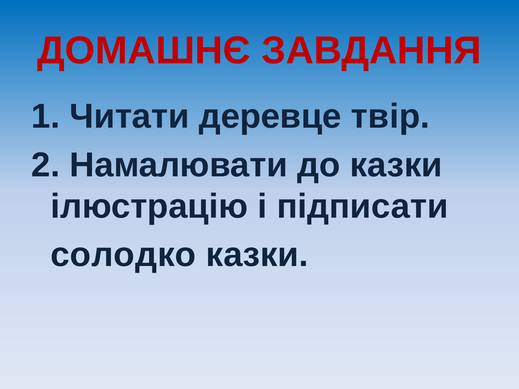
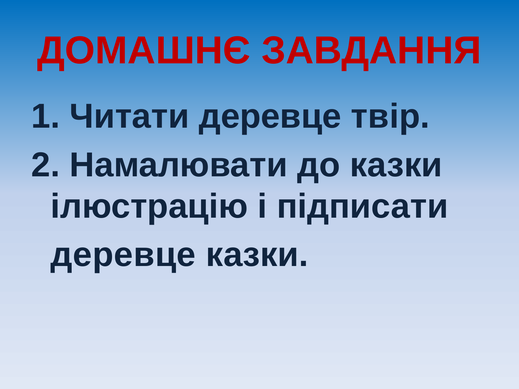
солодко at (123, 255): солодко -> деревце
